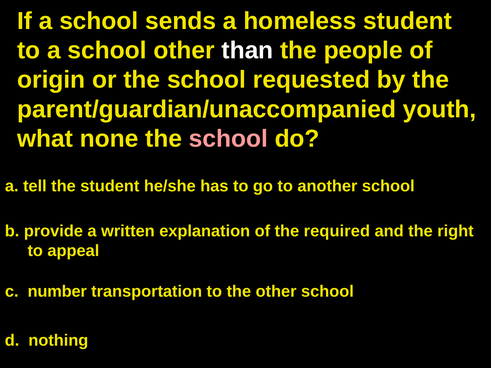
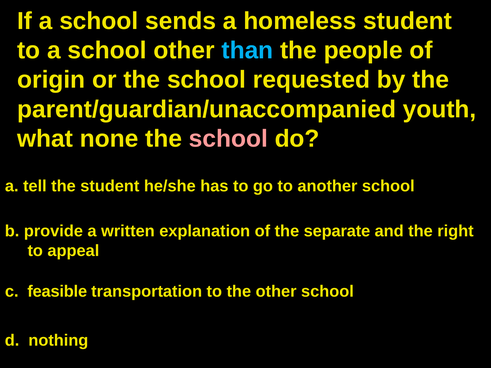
than colour: white -> light blue
required: required -> separate
number: number -> feasible
